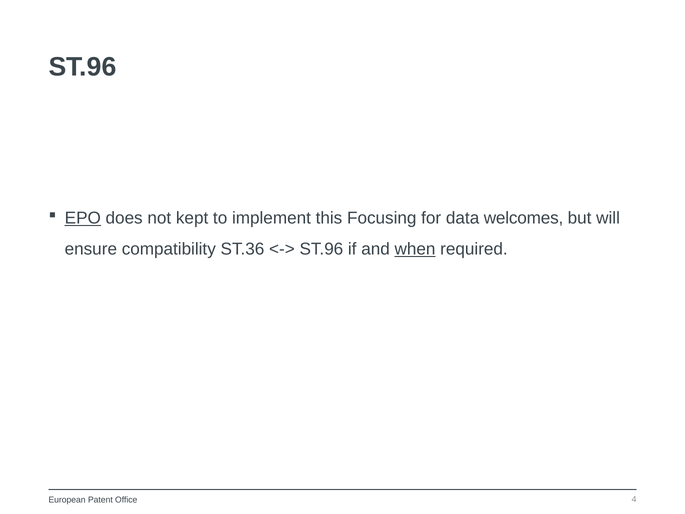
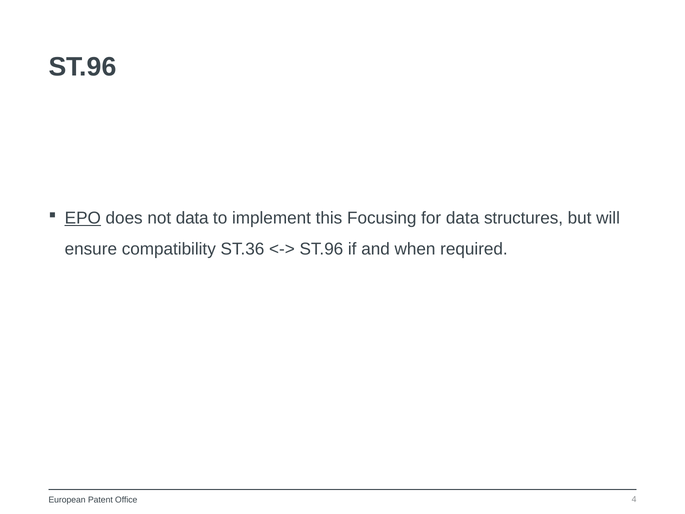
not kept: kept -> data
welcomes: welcomes -> structures
when underline: present -> none
